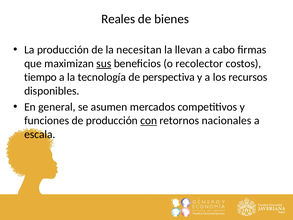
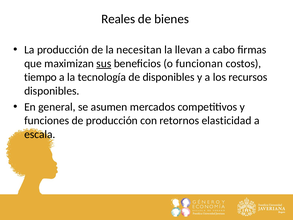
recolector: recolector -> funcionan
de perspectiva: perspectiva -> disponibles
con underline: present -> none
nacionales: nacionales -> elasticidad
